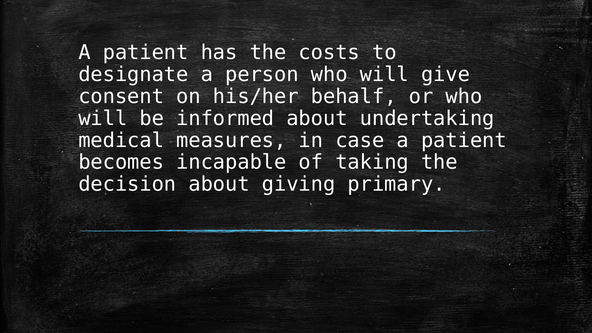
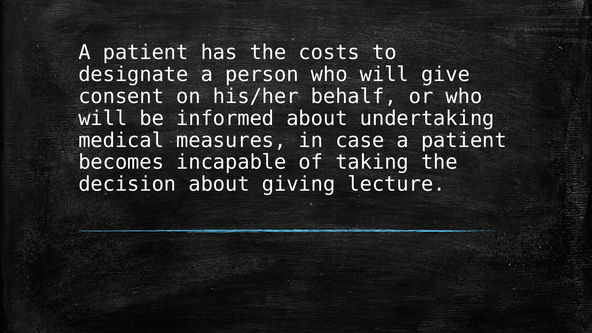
primary: primary -> lecture
